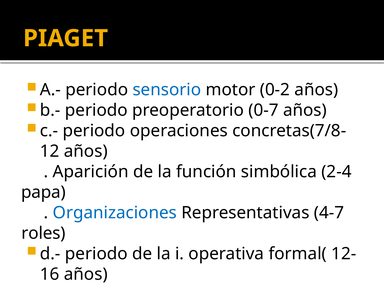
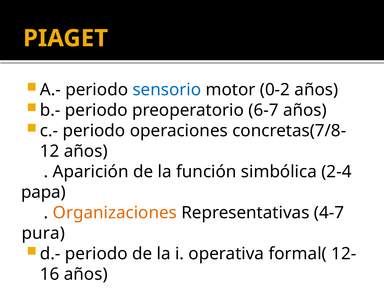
0-7: 0-7 -> 6-7
Organizaciones colour: blue -> orange
roles: roles -> pura
